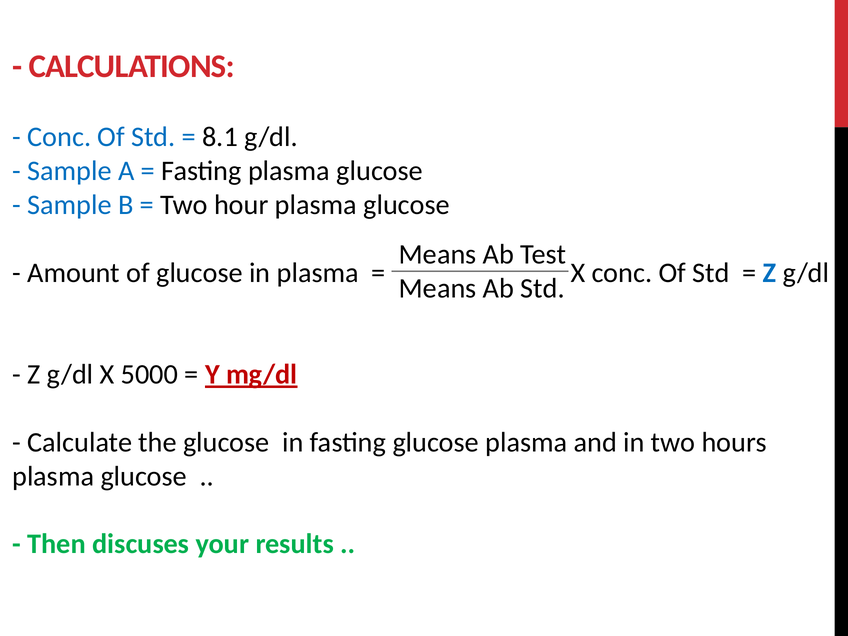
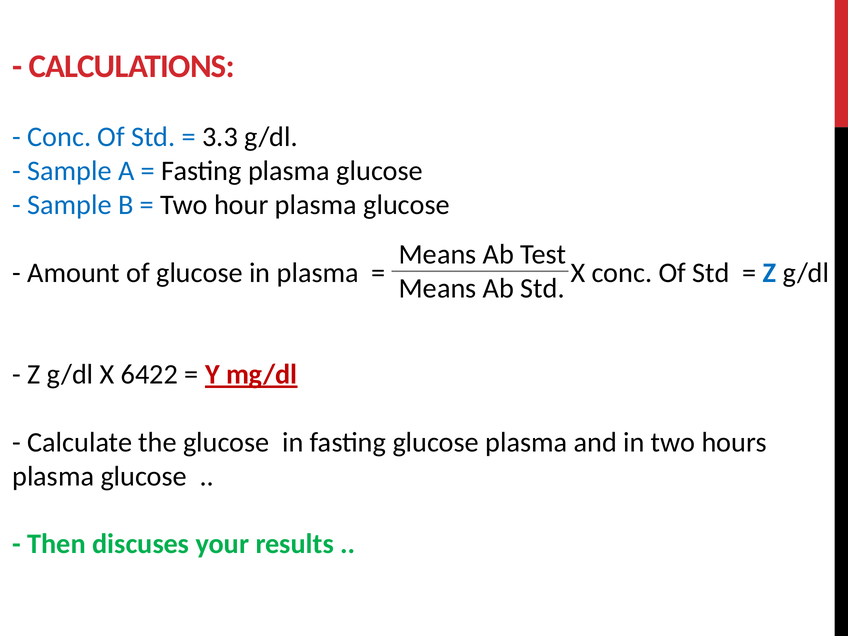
8.1: 8.1 -> 3.3
5000: 5000 -> 6422
